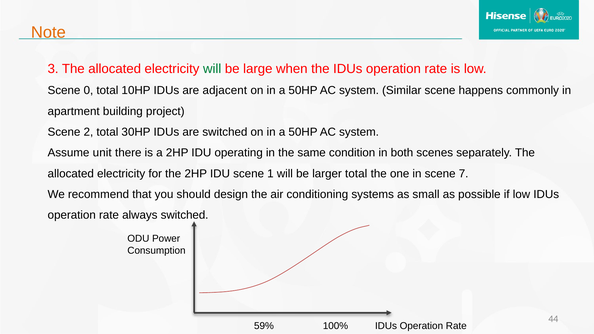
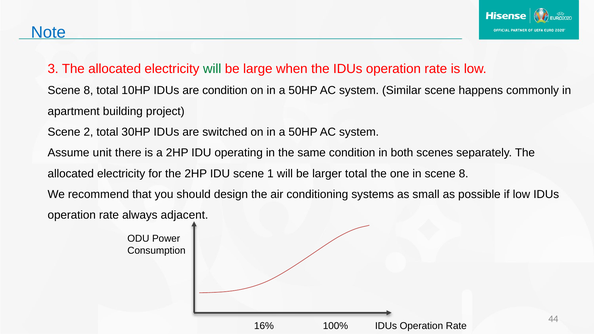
Note colour: orange -> blue
0 at (88, 91): 0 -> 8
are adjacent: adjacent -> condition
in scene 7: 7 -> 8
always switched: switched -> adjacent
59%: 59% -> 16%
